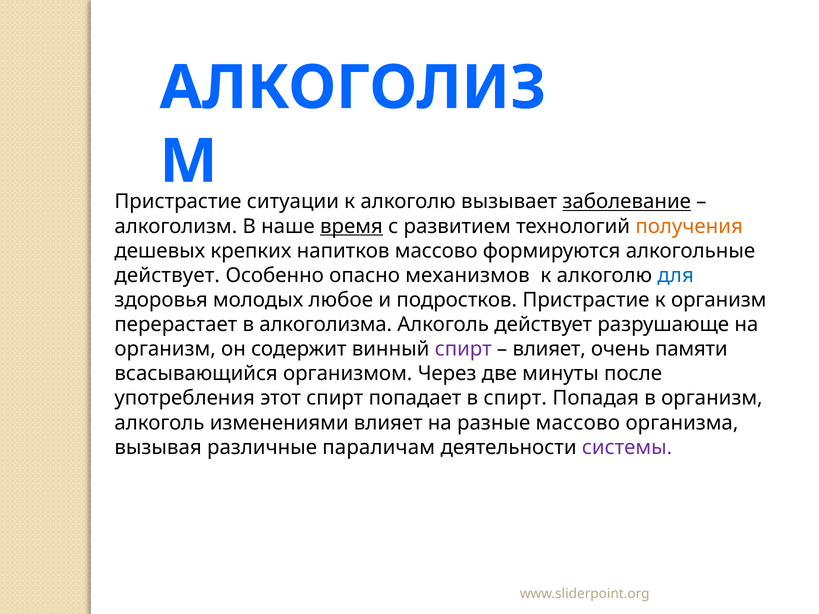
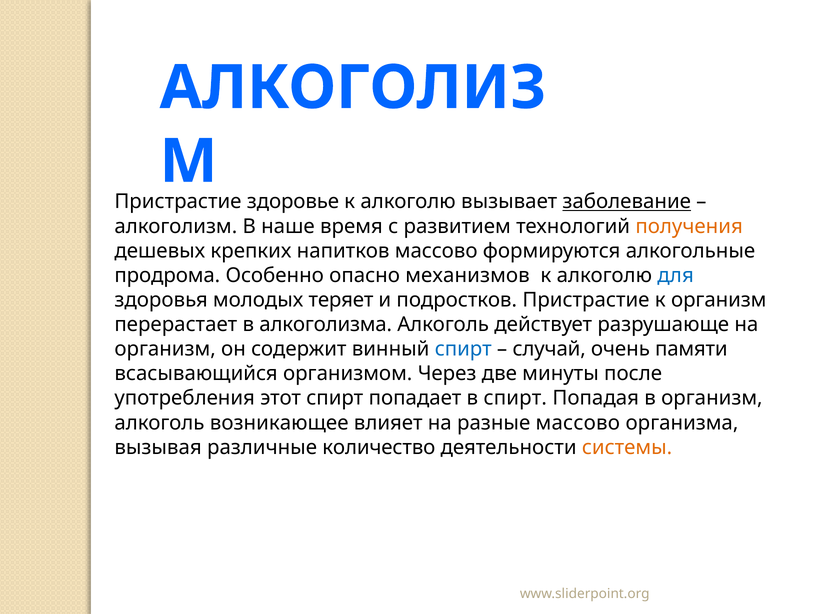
ситуации: ситуации -> здоровье
время underline: present -> none
действует at (167, 276): действует -> продрома
любое: любое -> теряет
спирт at (463, 349) colour: purple -> blue
влияет at (549, 349): влияет -> случай
изменениями: изменениями -> возникающее
параличам: параличам -> количество
системы colour: purple -> orange
